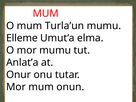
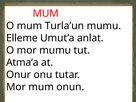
elma: elma -> anlat
Anlat’a: Anlat’a -> Atma’a
